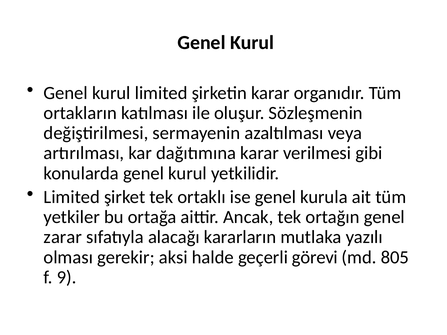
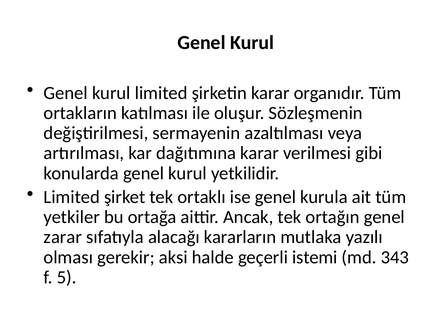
görevi: görevi -> istemi
805: 805 -> 343
9: 9 -> 5
